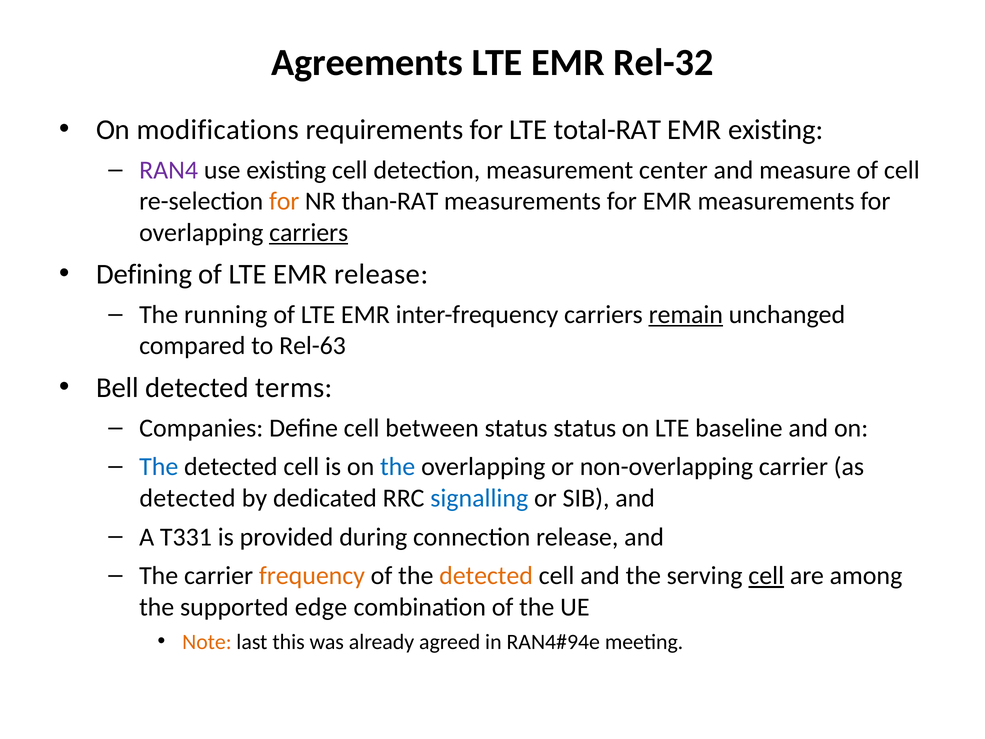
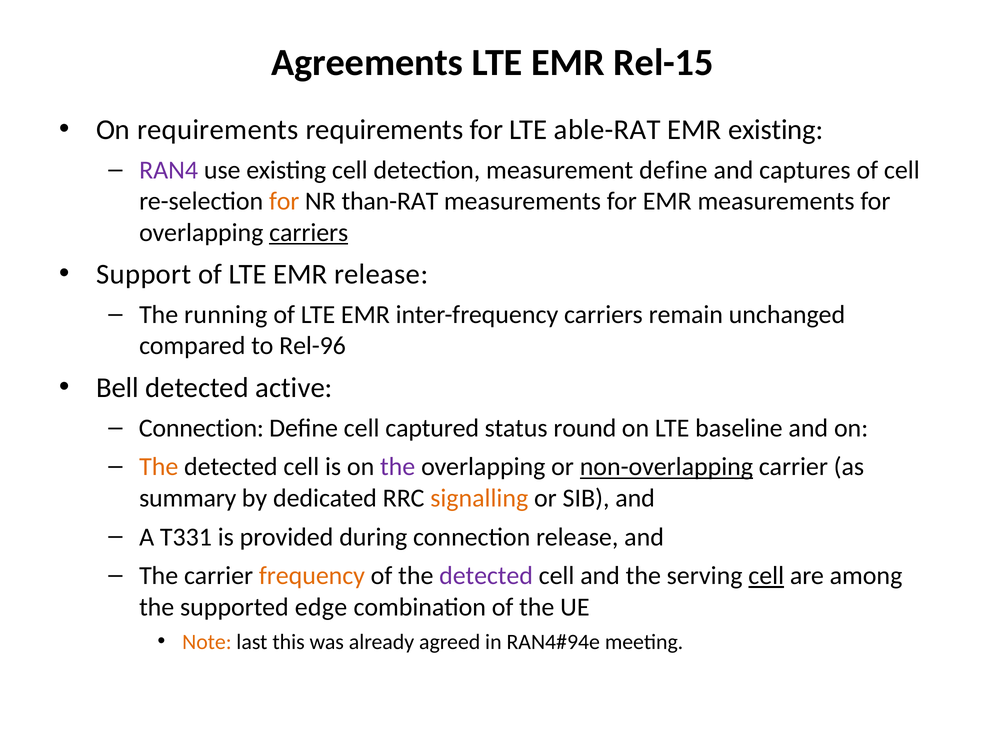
Rel-32: Rel-32 -> Rel-15
On modifications: modifications -> requirements
total-RAT: total-RAT -> able-RAT
measurement center: center -> define
measure: measure -> captures
Defining: Defining -> Support
remain underline: present -> none
Rel-63: Rel-63 -> Rel-96
terms: terms -> active
Companies at (201, 428): Companies -> Connection
between: between -> captured
status status: status -> round
The at (159, 467) colour: blue -> orange
the at (398, 467) colour: blue -> purple
non-overlapping underline: none -> present
detected at (188, 498): detected -> summary
signalling colour: blue -> orange
detected at (486, 576) colour: orange -> purple
